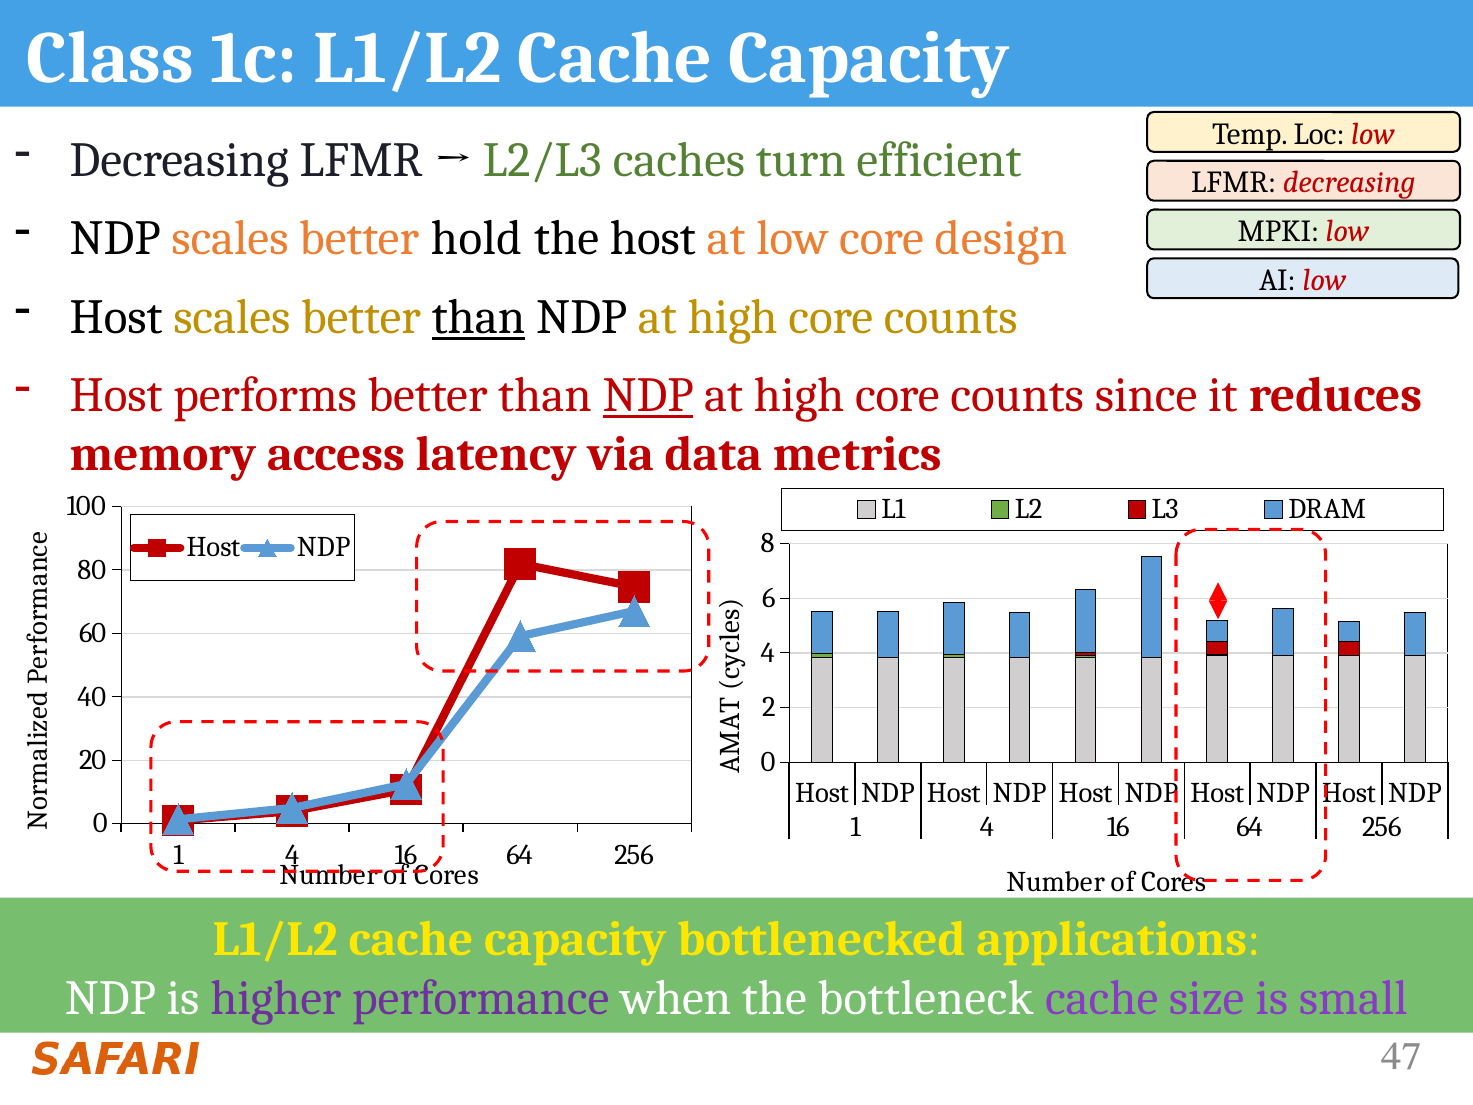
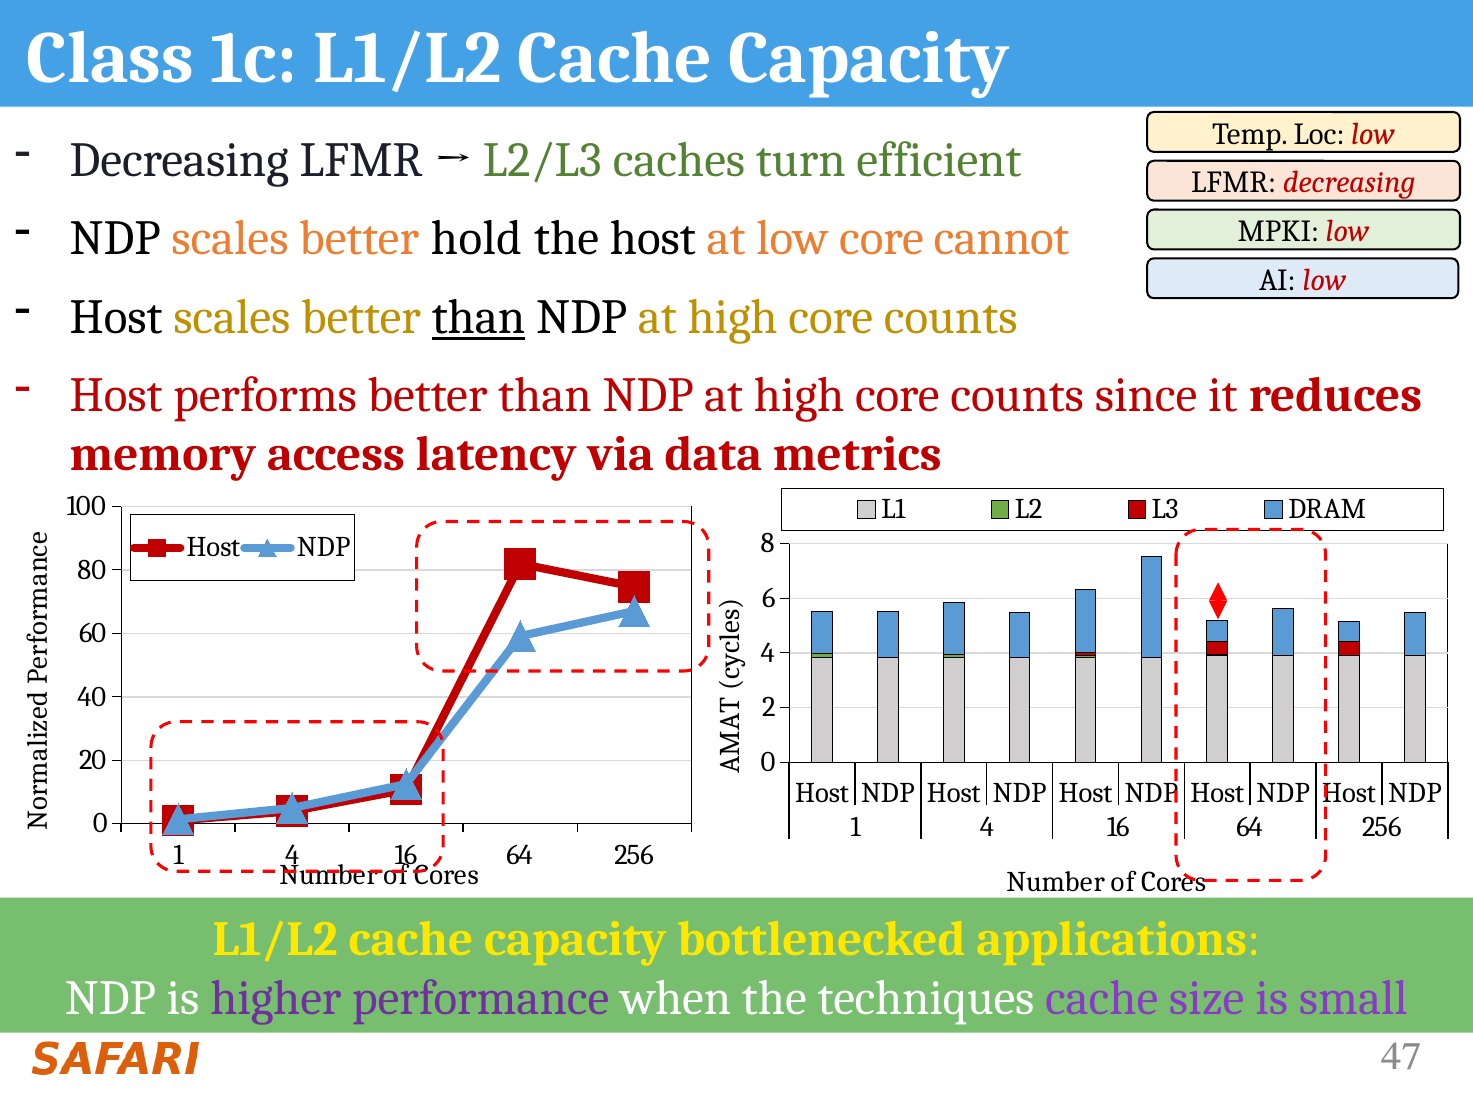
design: design -> cannot
NDP at (648, 395) underline: present -> none
bottleneck: bottleneck -> techniques
